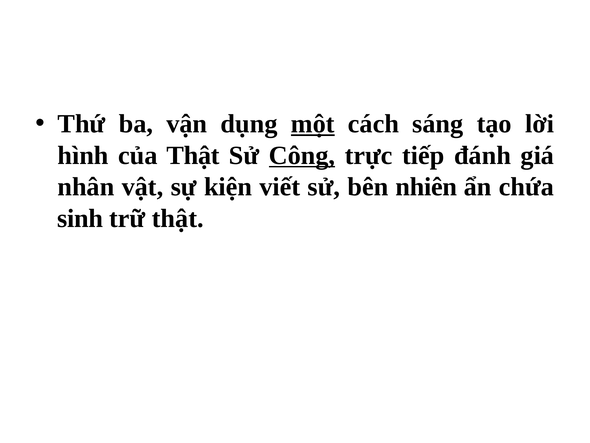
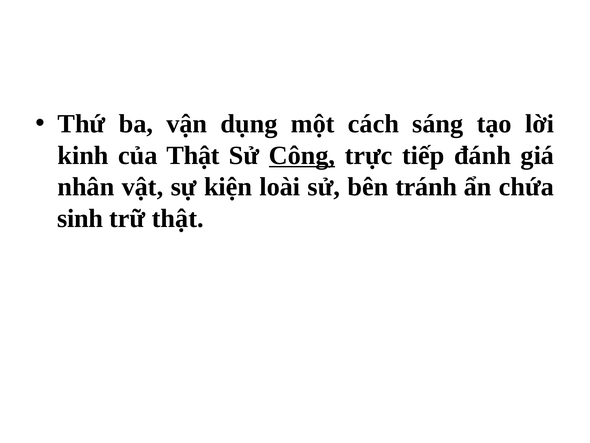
một underline: present -> none
hình: hình -> kinh
viết: viết -> loài
nhiên: nhiên -> tránh
